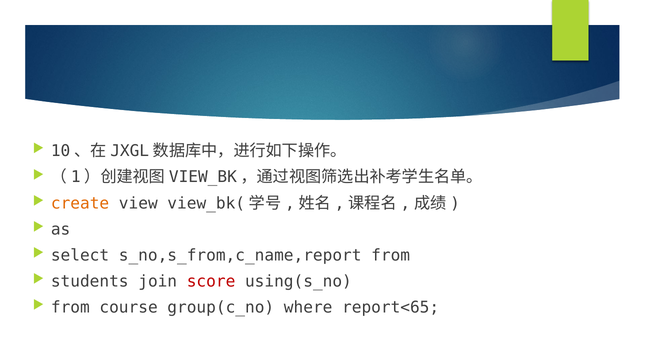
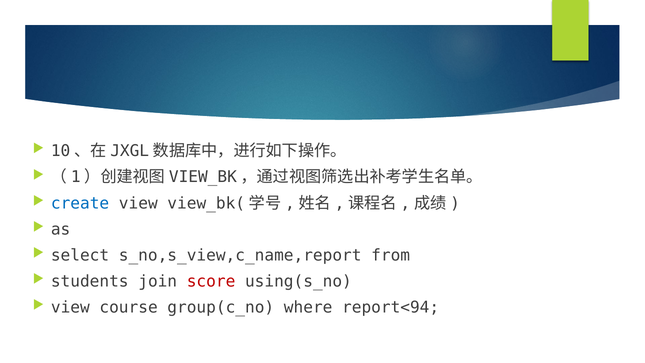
create colour: orange -> blue
s_no,s_from,c_name,report: s_no,s_from,c_name,report -> s_no,s_view,c_name,report
from at (70, 307): from -> view
report<65: report<65 -> report<94
